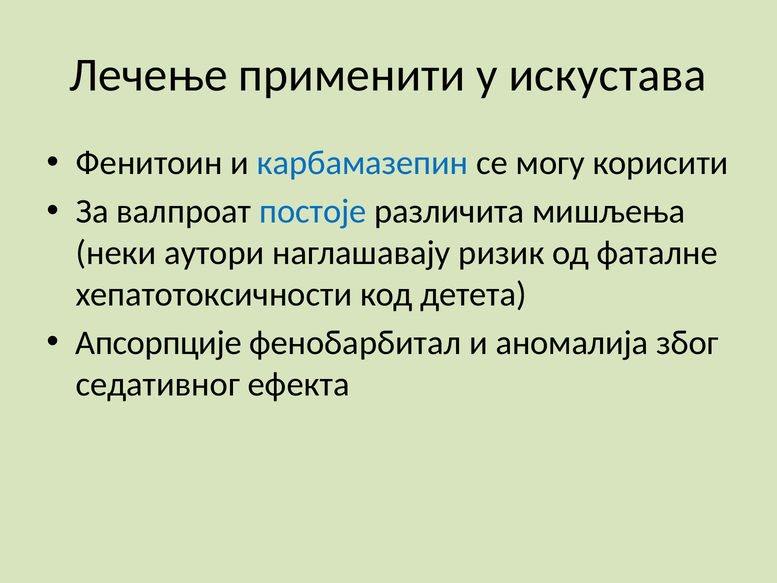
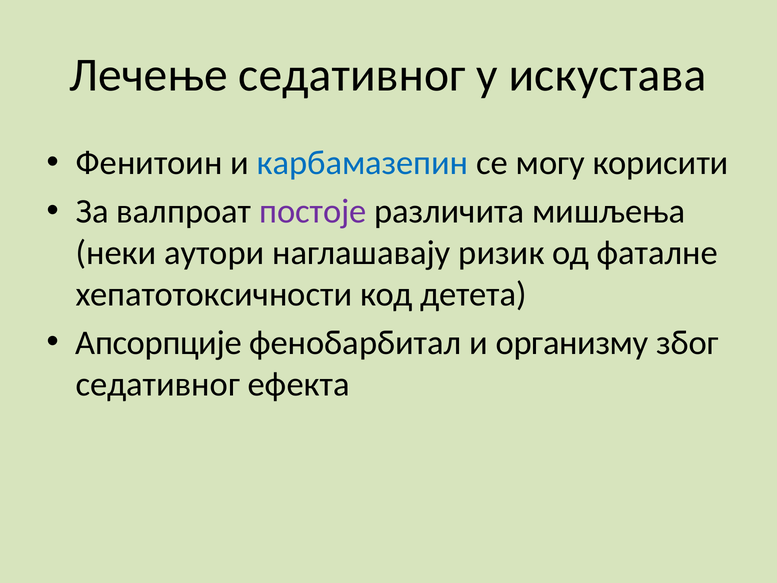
Лечење применити: применити -> седативног
постоје colour: blue -> purple
аномалија: аномалија -> организму
